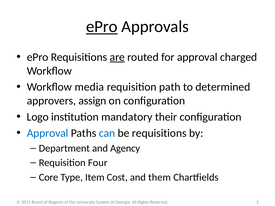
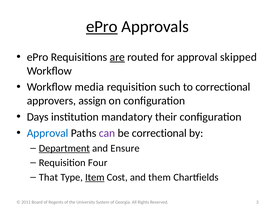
charged: charged -> skipped
path: path -> such
to determined: determined -> correctional
Logo: Logo -> Days
can colour: blue -> purple
be requisitions: requisitions -> correctional
Department underline: none -> present
Agency: Agency -> Ensure
Core: Core -> That
Item underline: none -> present
